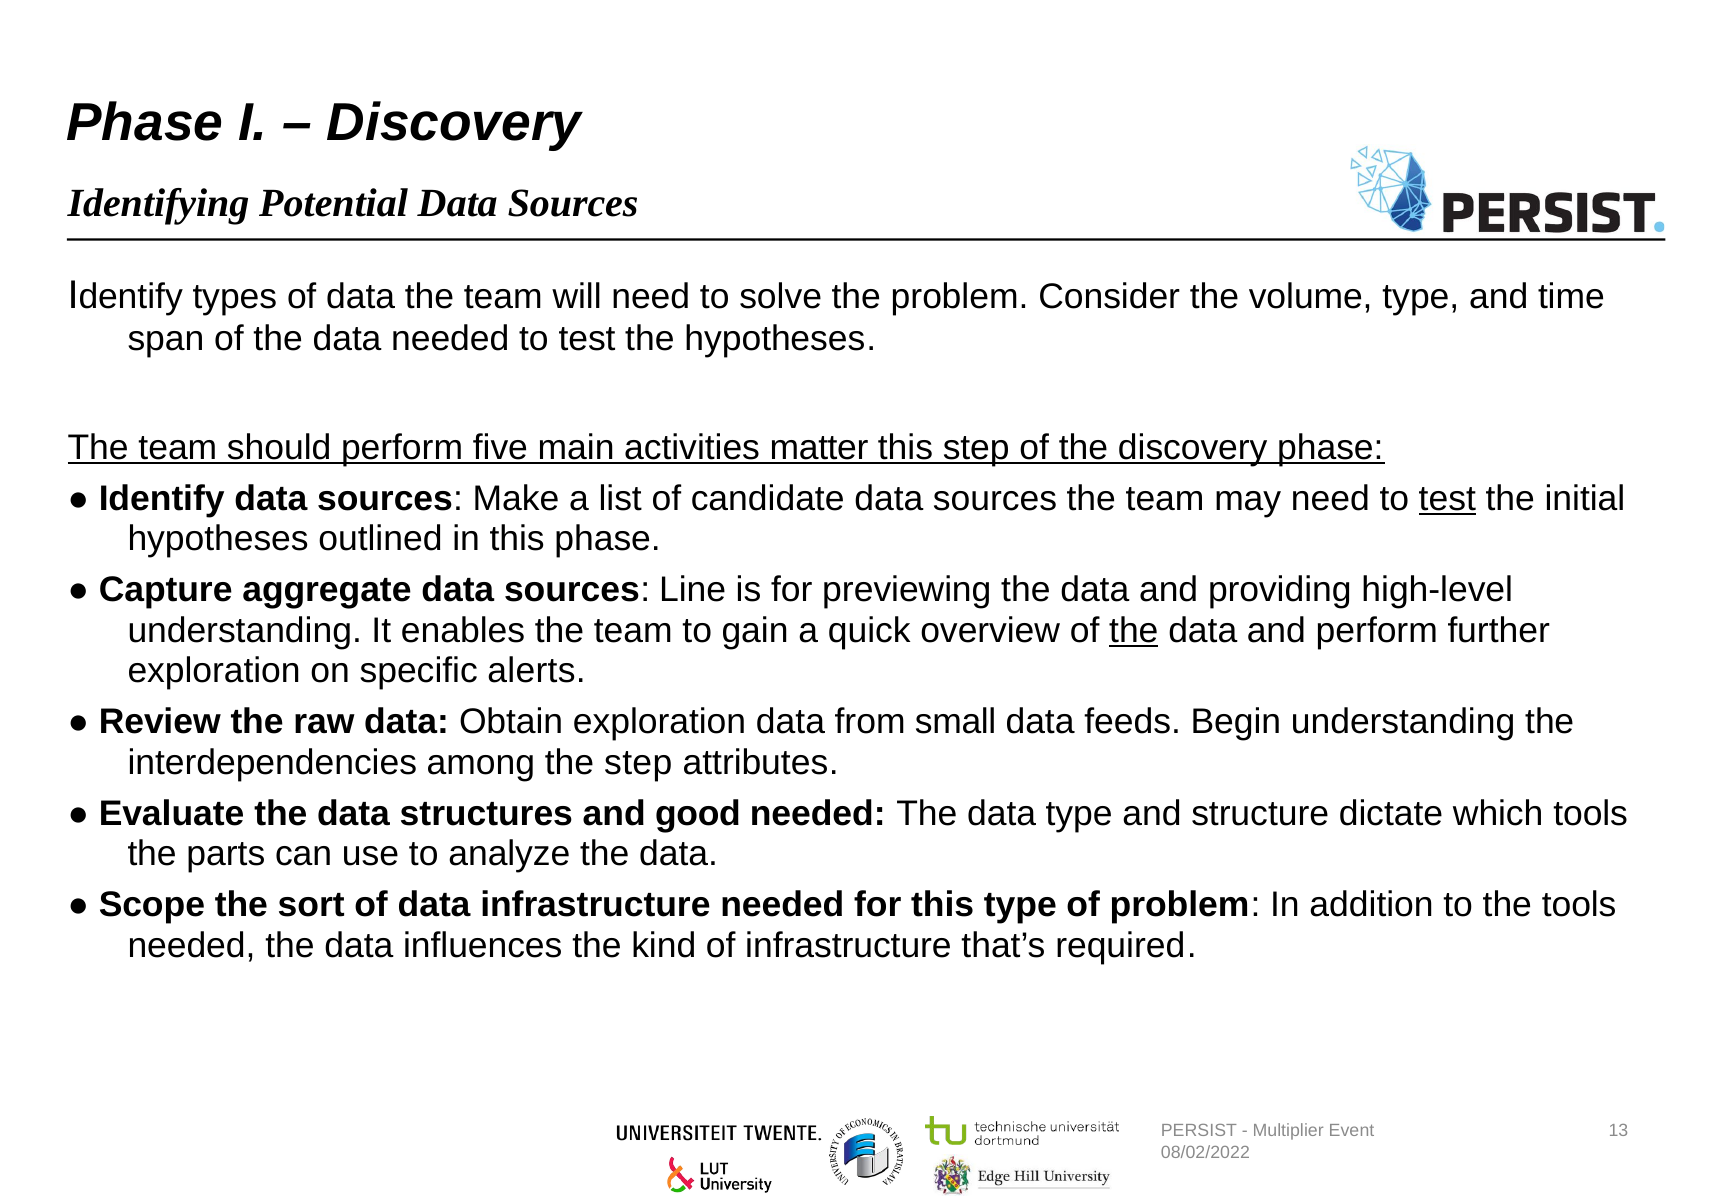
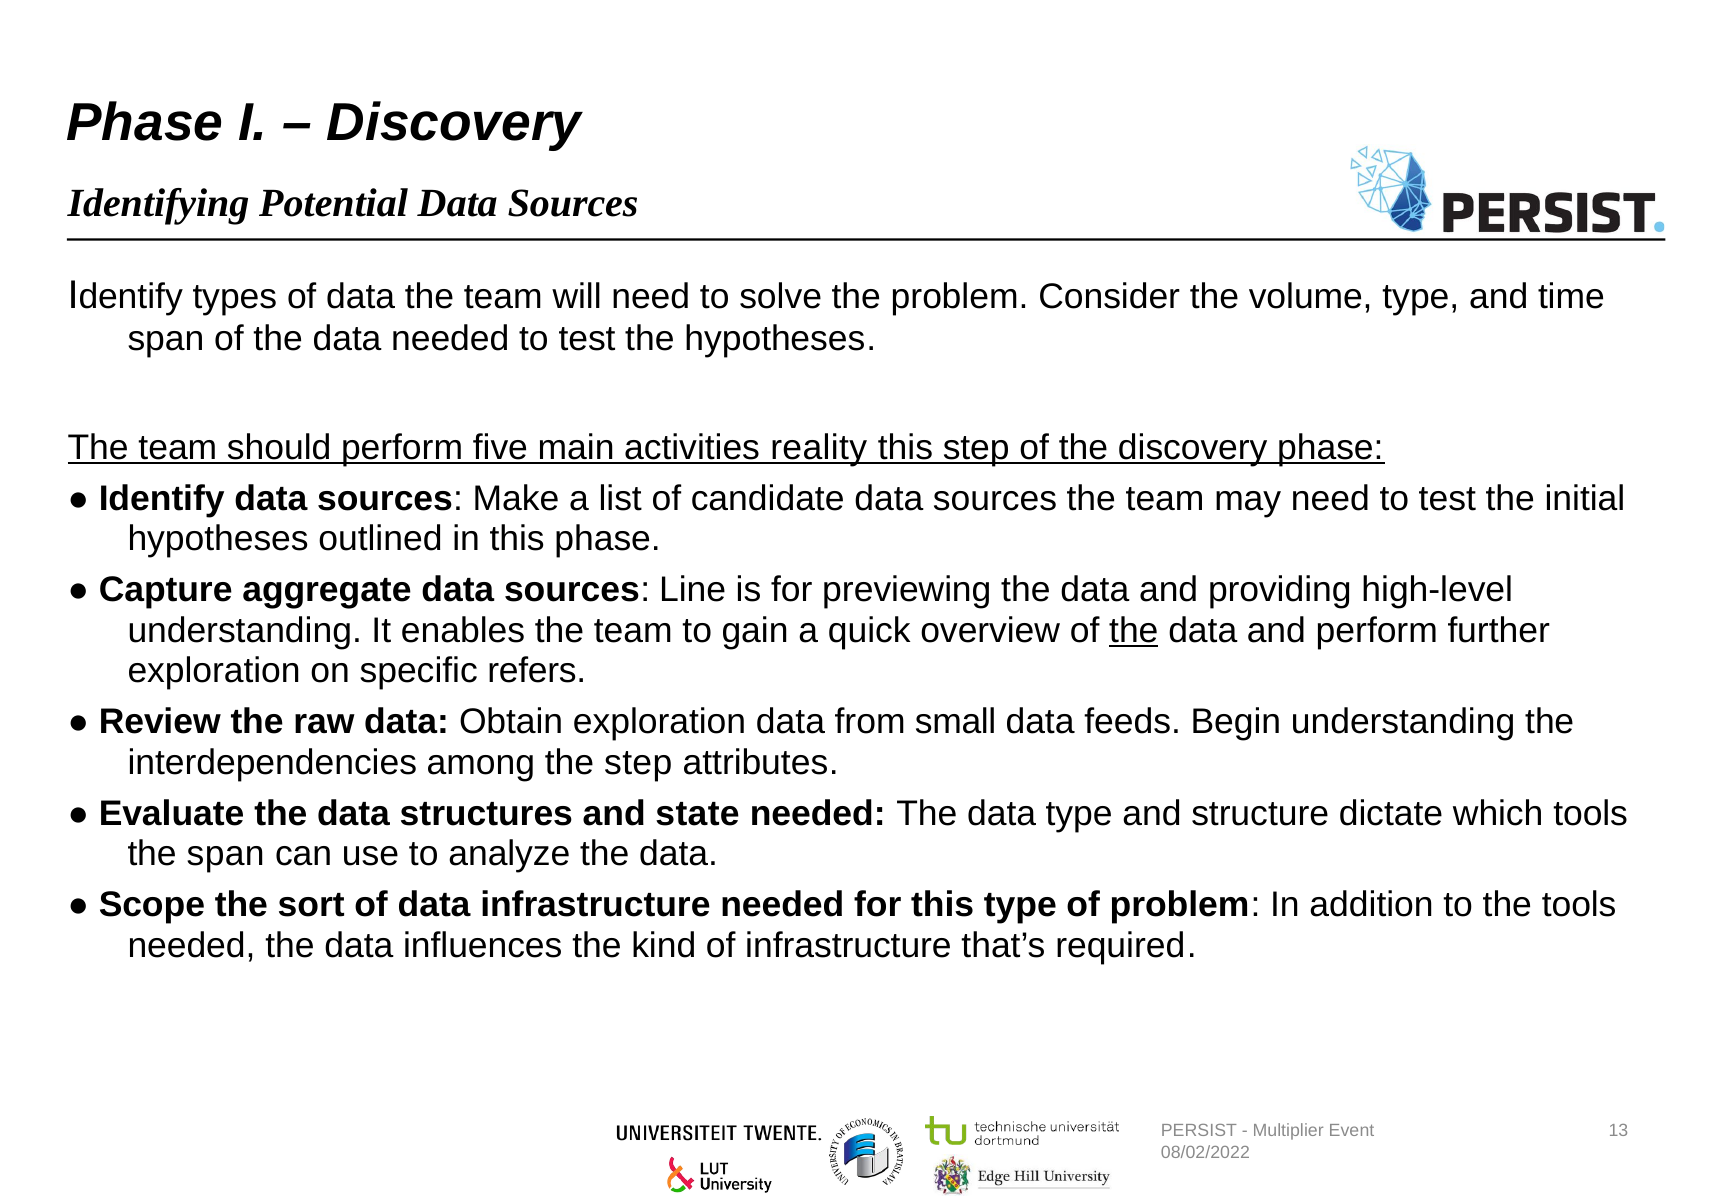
matter: matter -> reality
test at (1447, 498) underline: present -> none
alerts: alerts -> refers
good: good -> state
the parts: parts -> span
